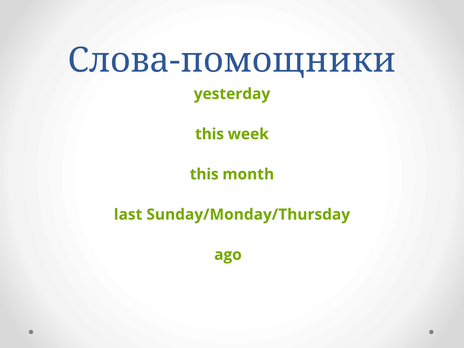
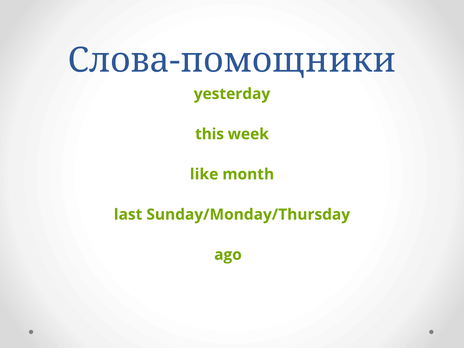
this at (204, 174): this -> like
